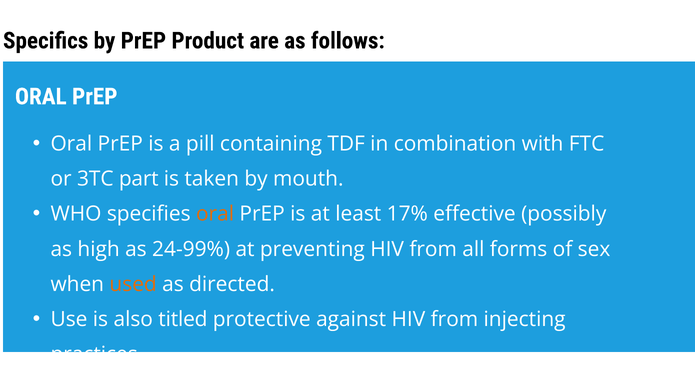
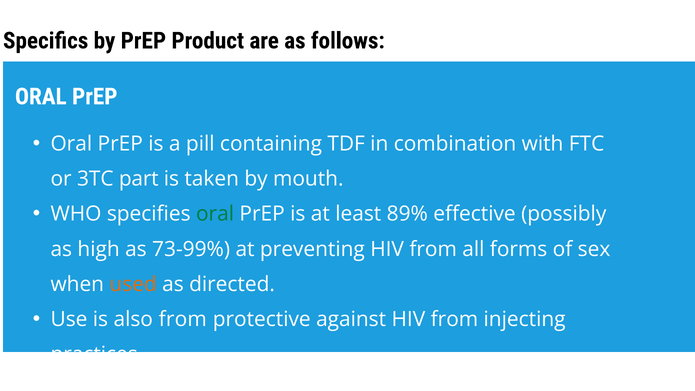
oral at (215, 214) colour: orange -> green
17%: 17% -> 89%
24-99%: 24-99% -> 73-99%
also titled: titled -> from
